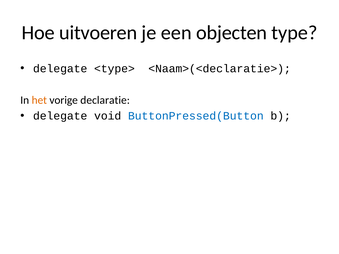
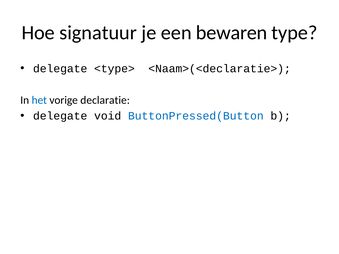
uitvoeren: uitvoeren -> signatuur
objecten: objecten -> bewaren
het colour: orange -> blue
